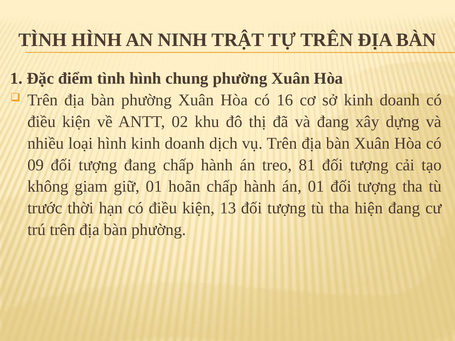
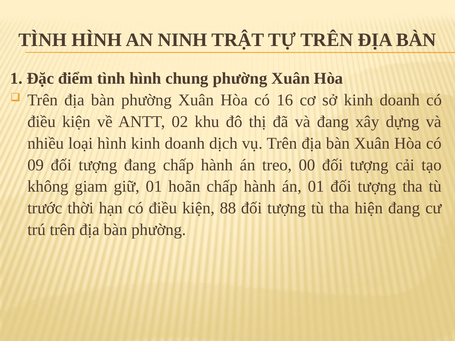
81: 81 -> 00
13: 13 -> 88
